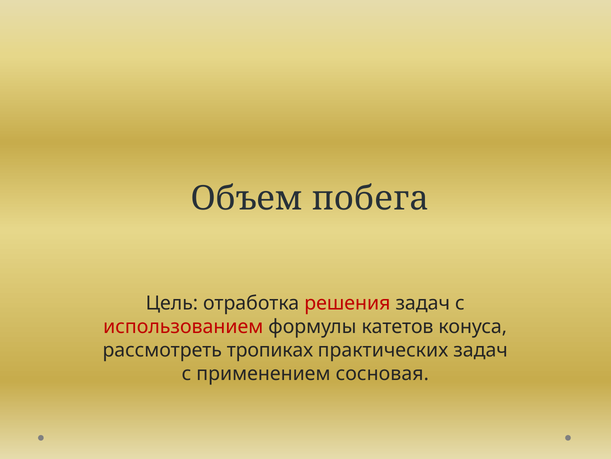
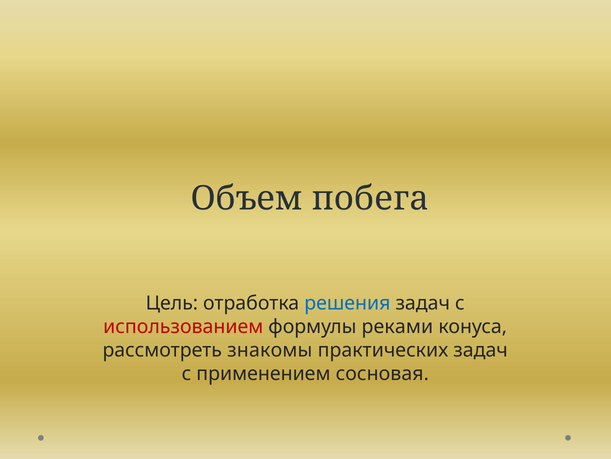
решения colour: red -> blue
катетов: катетов -> реками
тропиках: тропиках -> знакомы
